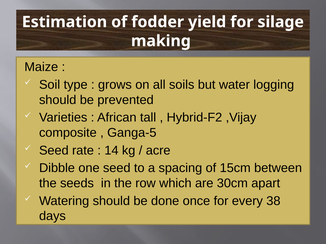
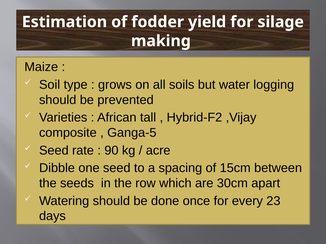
14: 14 -> 90
38: 38 -> 23
